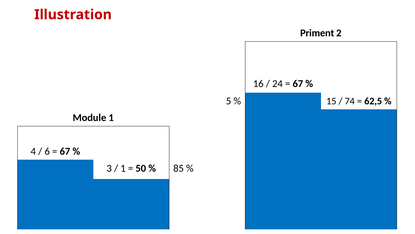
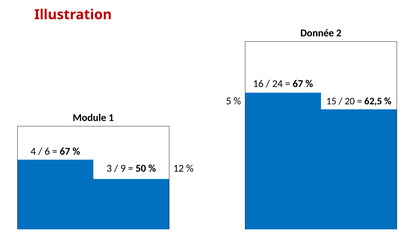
Priment: Priment -> Donnée
74: 74 -> 20
1 at (123, 168): 1 -> 9
85: 85 -> 12
